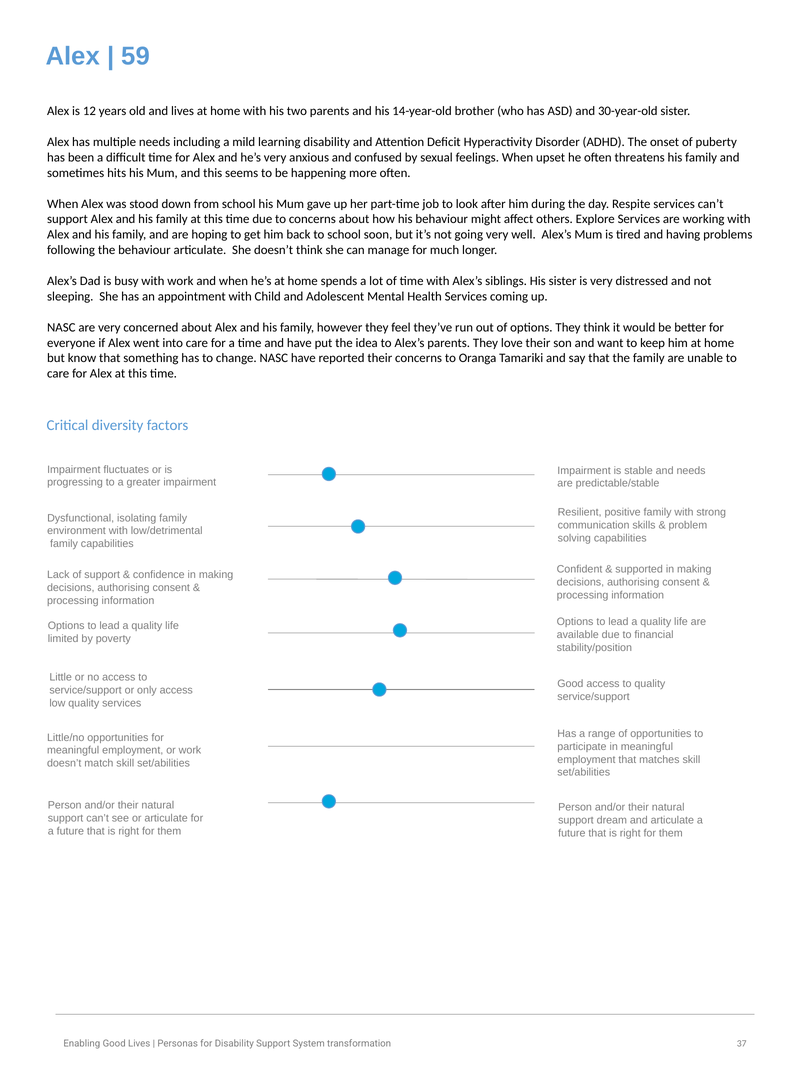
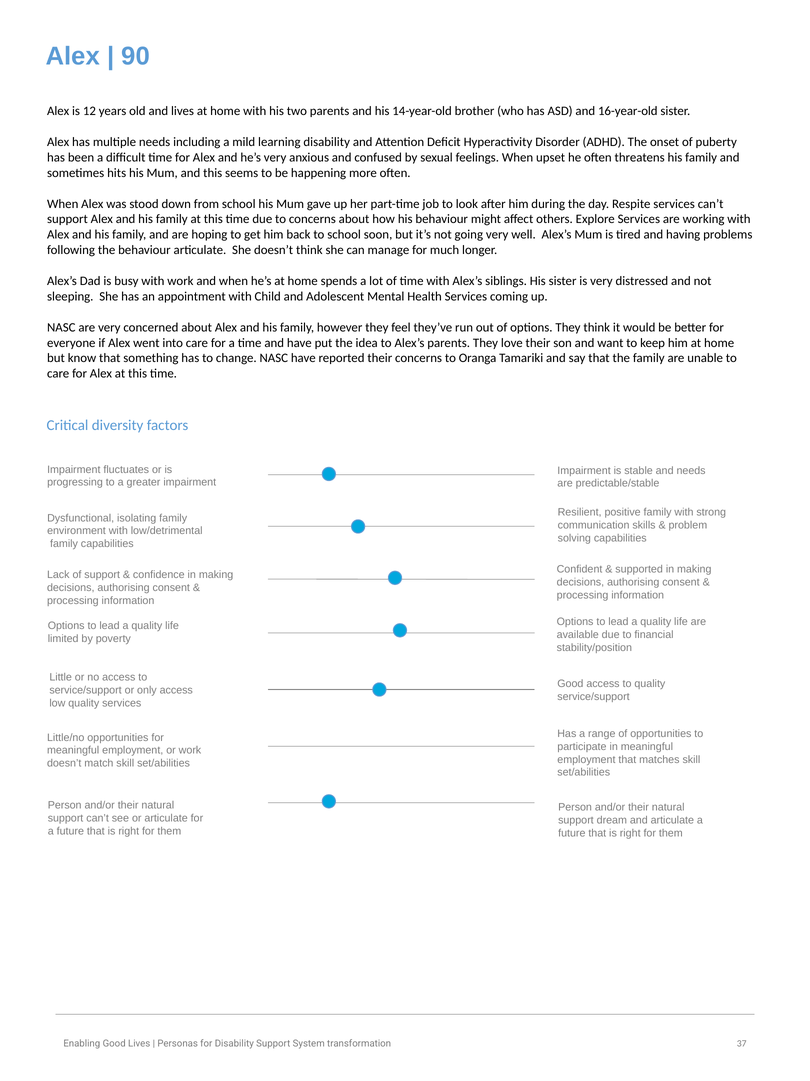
59: 59 -> 90
30-year-old: 30-year-old -> 16-year-old
